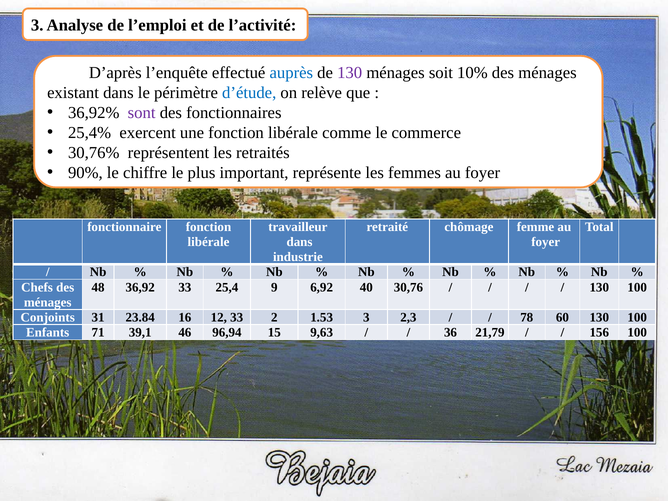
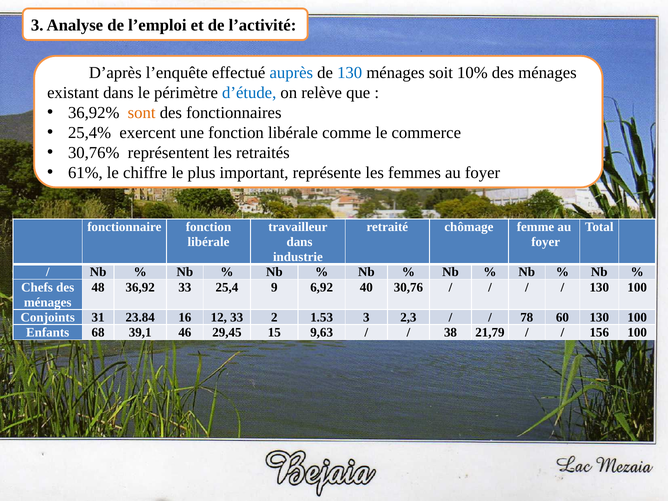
130 at (350, 73) colour: purple -> blue
sont colour: purple -> orange
90%: 90% -> 61%
71: 71 -> 68
96,94: 96,94 -> 29,45
36: 36 -> 38
